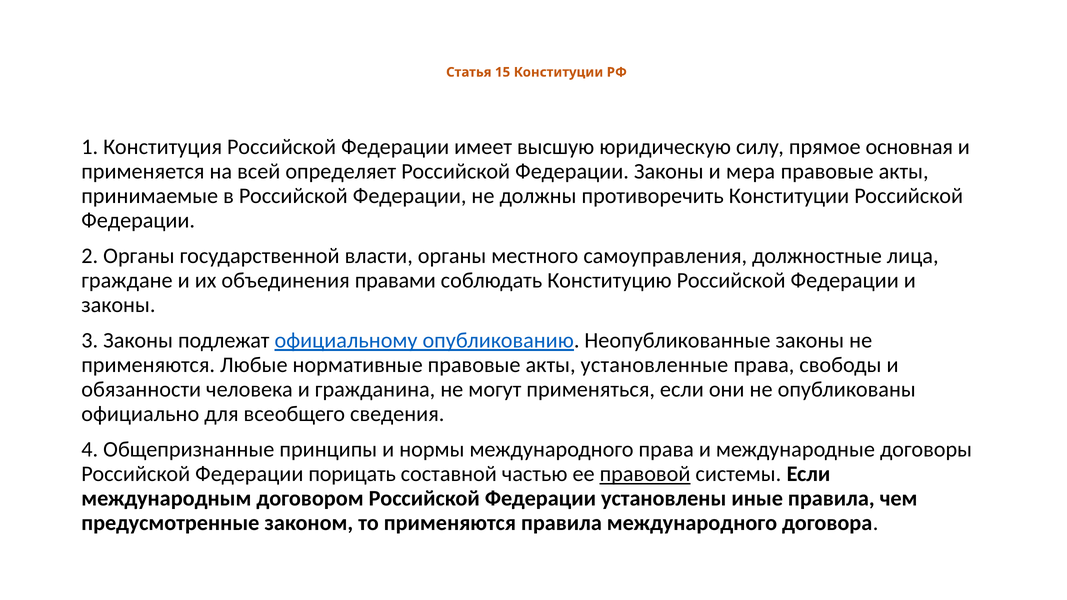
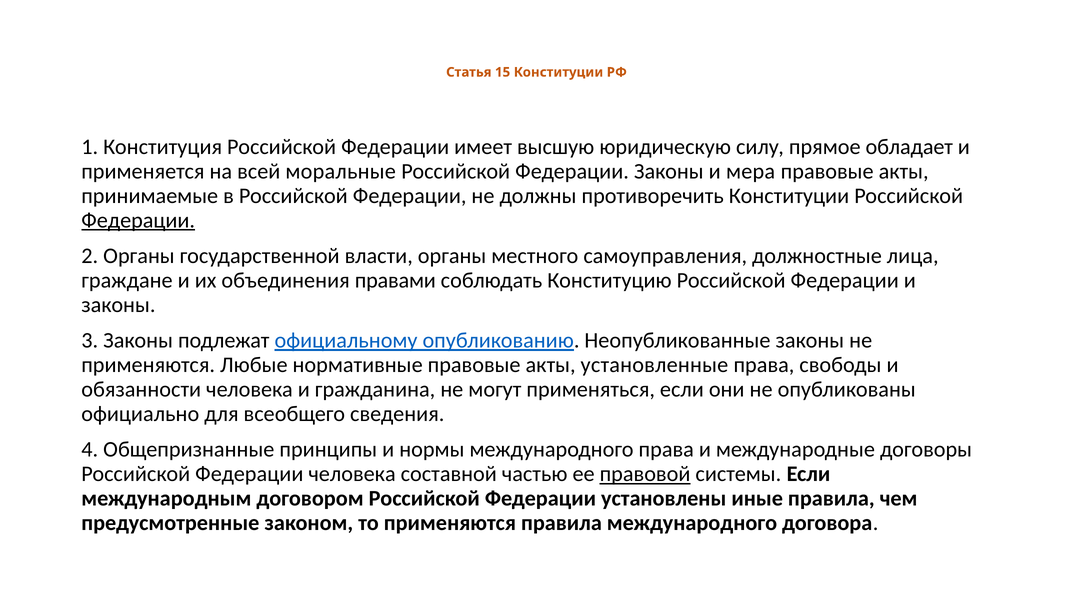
основная: основная -> обладает
определяет: определяет -> моральные
Федерации at (138, 220) underline: none -> present
Федерации порицать: порицать -> человека
